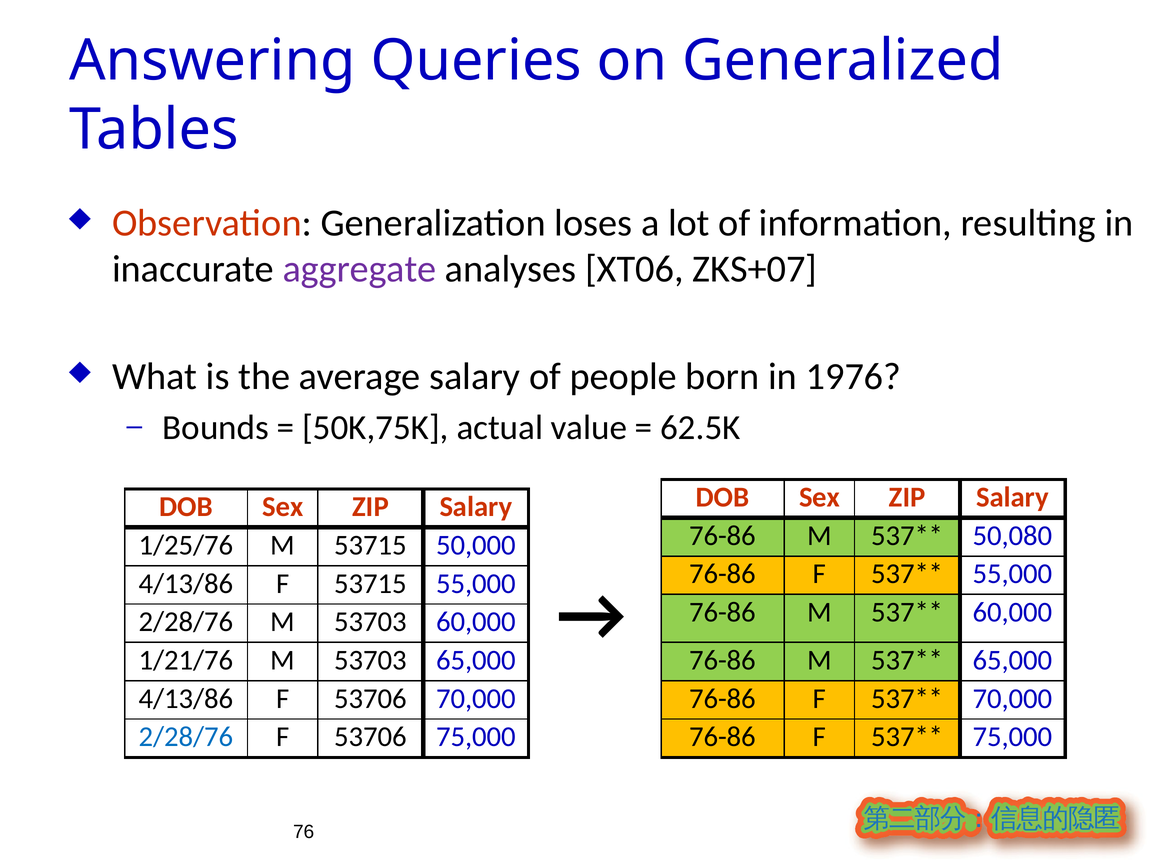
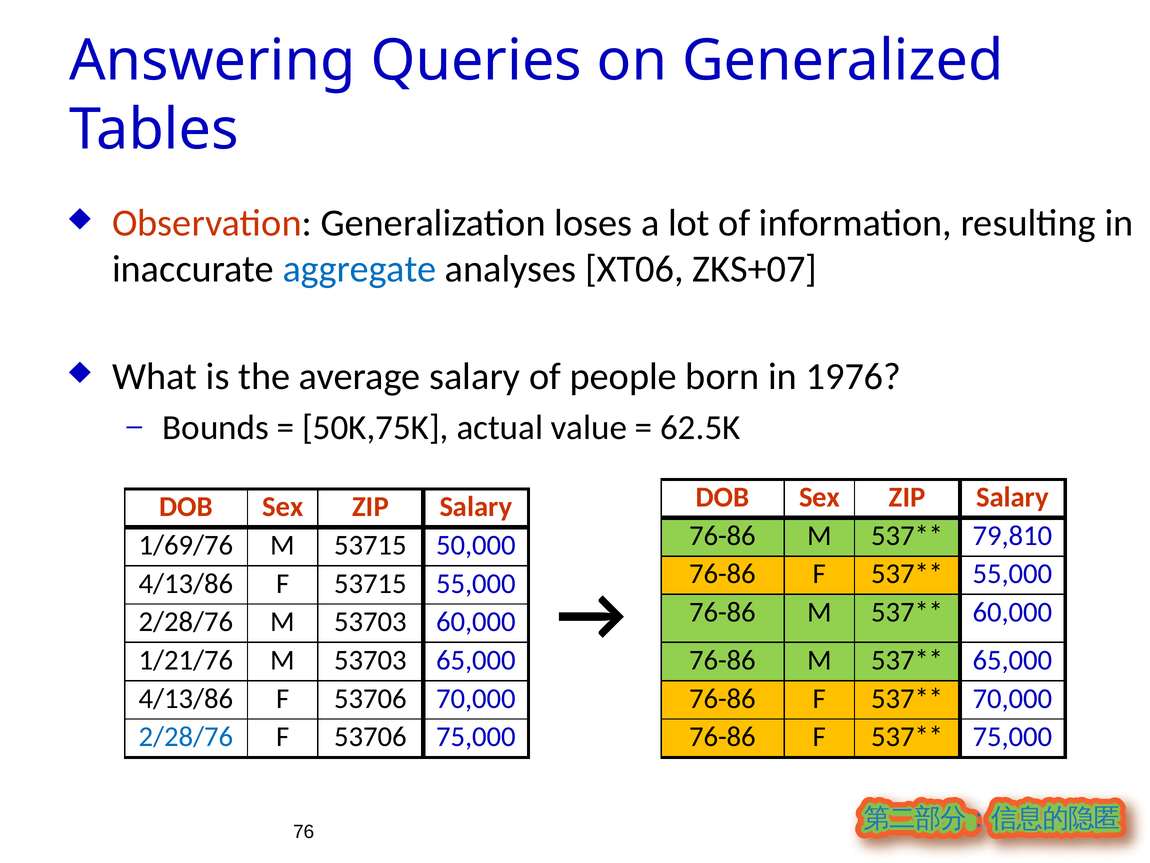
aggregate colour: purple -> blue
50,080: 50,080 -> 79,810
1/25/76: 1/25/76 -> 1/69/76
